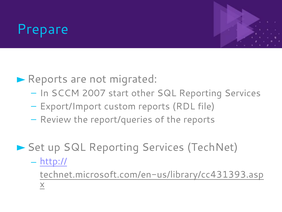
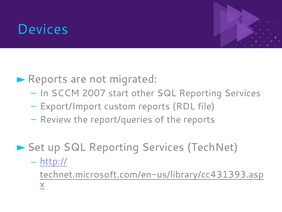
Prepare: Prepare -> Devices
